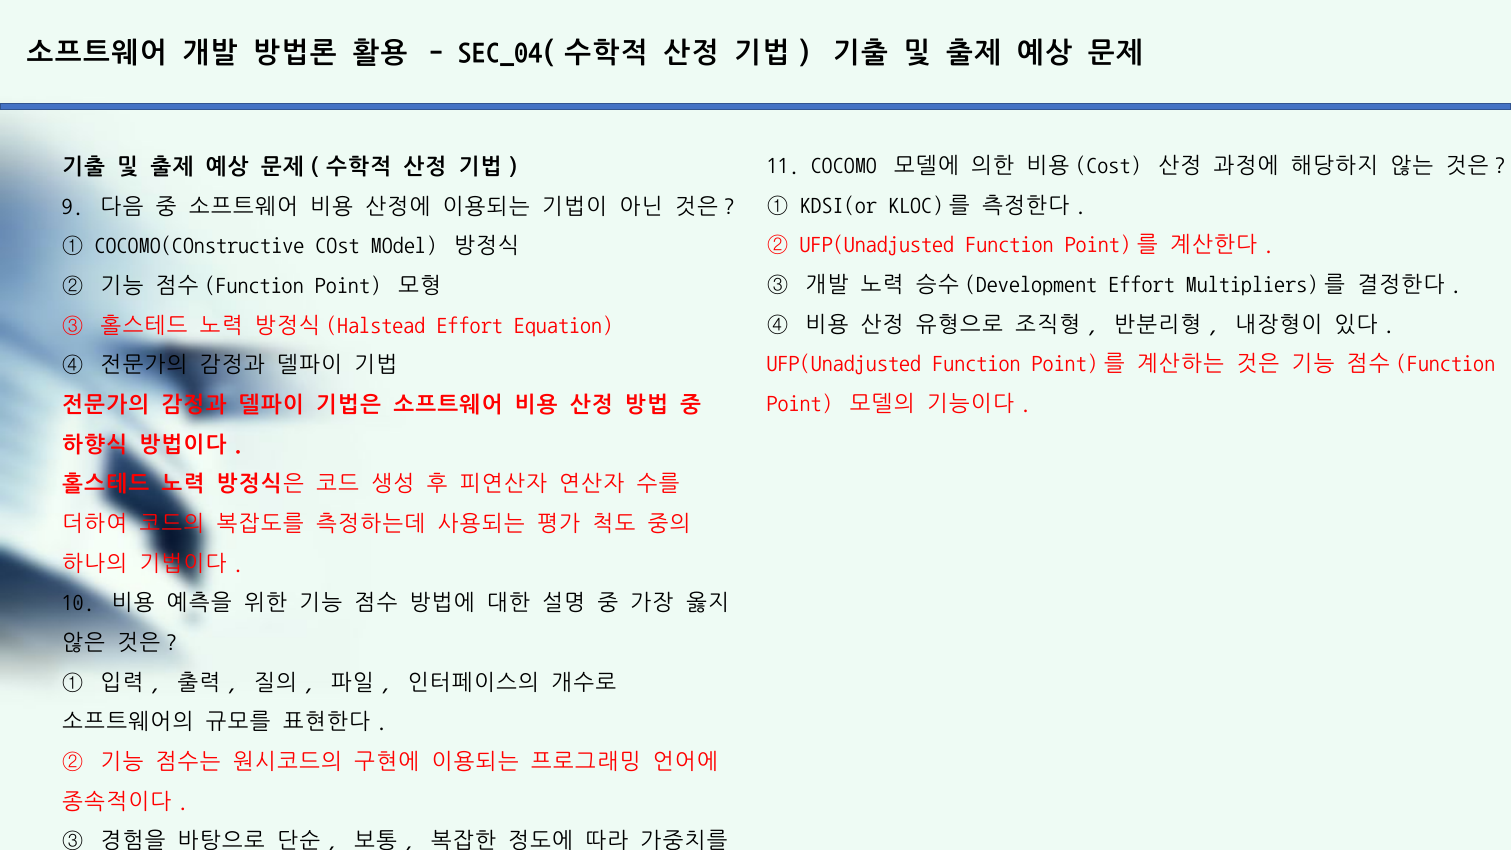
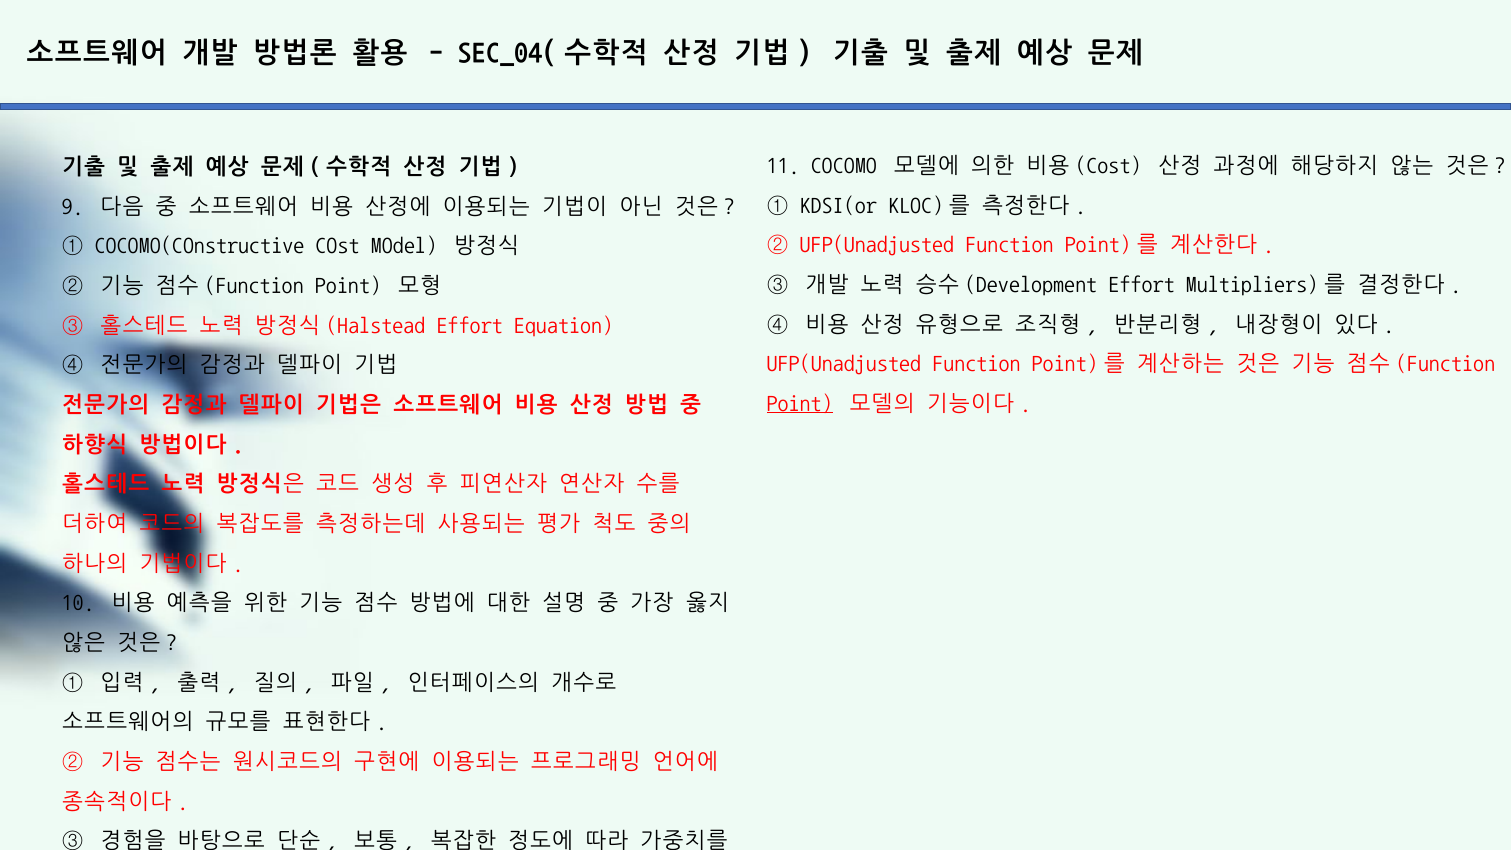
Point at (800, 403) underline: none -> present
